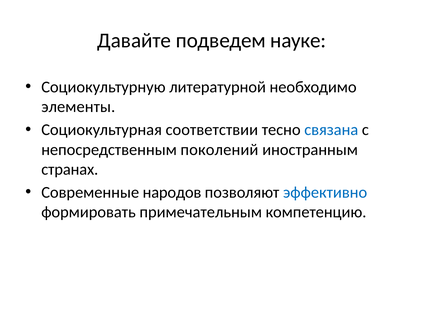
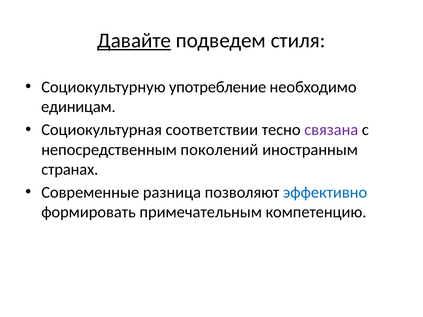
Давайте underline: none -> present
науке: науке -> стиля
литературной: литературной -> употребление
элементы: элементы -> единицам
связана colour: blue -> purple
народов: народов -> разница
